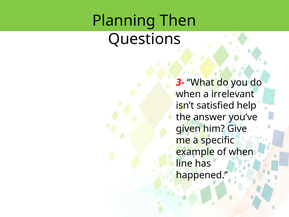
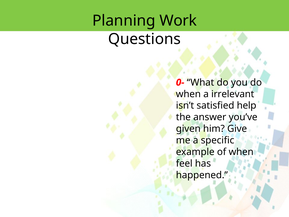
Then: Then -> Work
3-: 3- -> 0-
line: line -> feel
